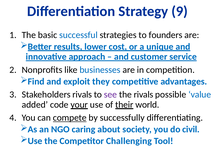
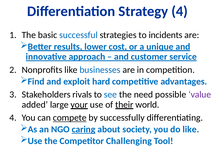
Strategy 9: 9 -> 4
founders: founders -> incidents
they: they -> hard
see colour: purple -> blue
the rivals: rivals -> need
value colour: blue -> purple
code: code -> large
caring underline: none -> present
do civil: civil -> like
